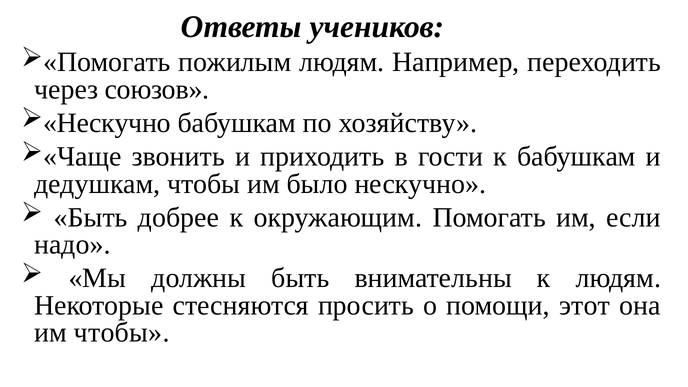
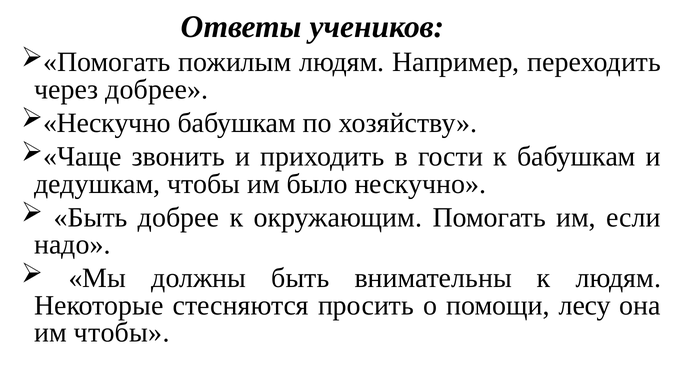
через союзов: союзов -> добрее
этот: этот -> лесу
